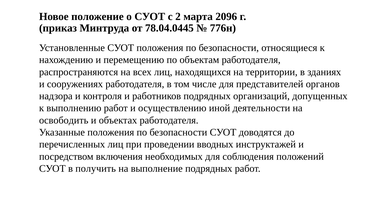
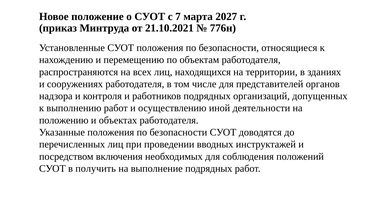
2: 2 -> 7
2096: 2096 -> 2027
78.04.0445: 78.04.0445 -> 21.10.2021
освободить: освободить -> положению
